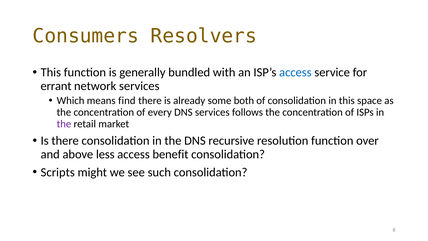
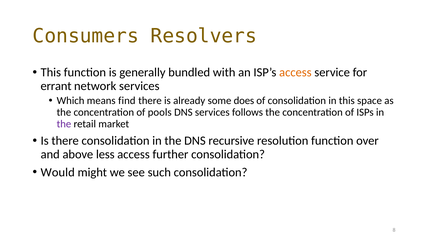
access at (295, 72) colour: blue -> orange
both: both -> does
every: every -> pools
benefit: benefit -> further
Scripts: Scripts -> Would
